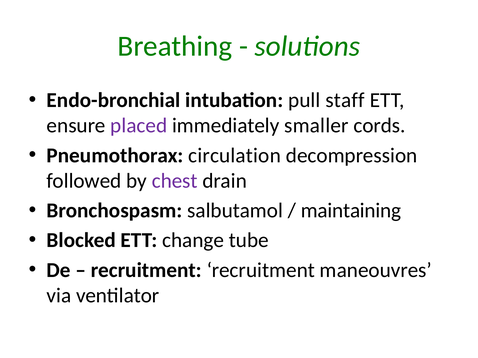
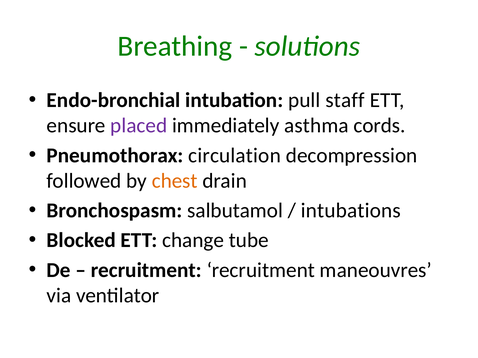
smaller: smaller -> asthma
chest colour: purple -> orange
maintaining: maintaining -> intubations
